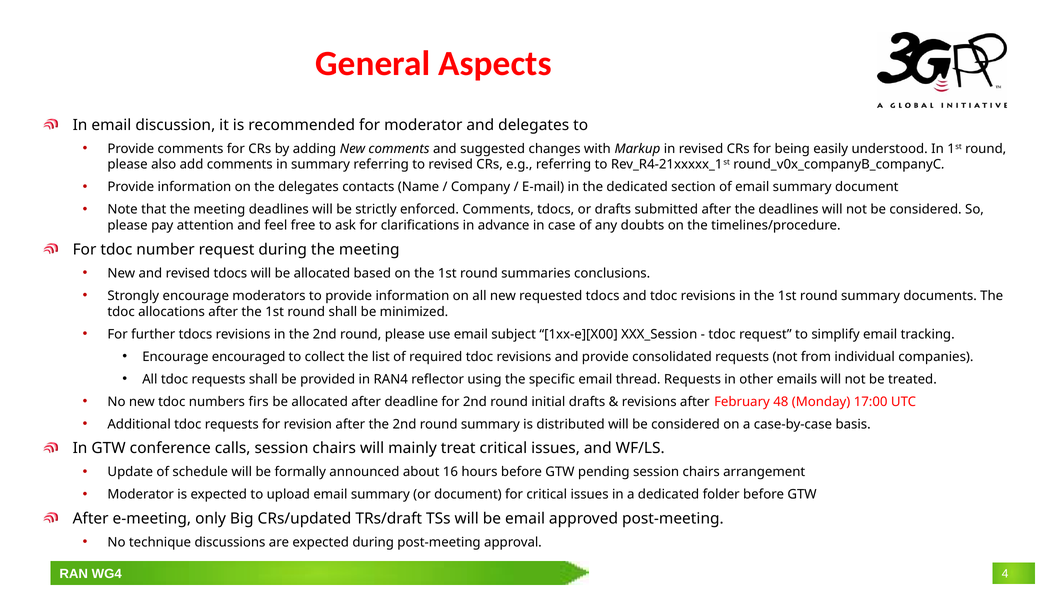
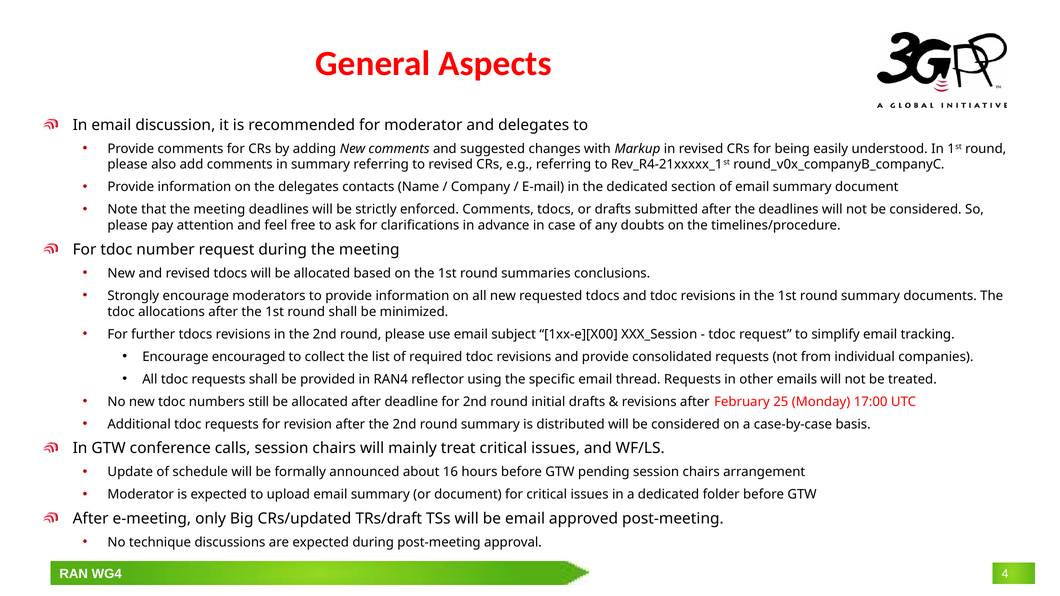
firs: firs -> still
48: 48 -> 25
